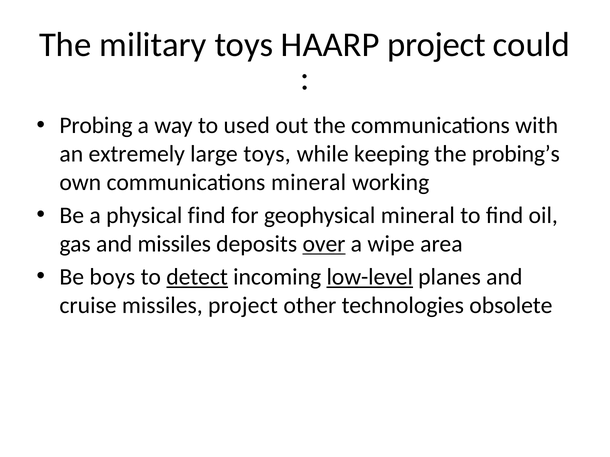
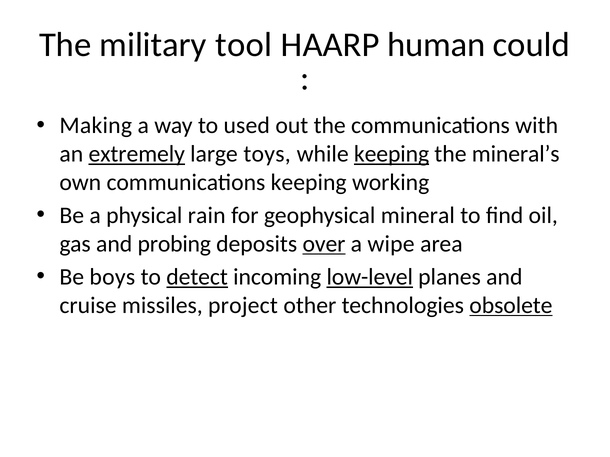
military toys: toys -> tool
HAARP project: project -> human
Probing: Probing -> Making
extremely underline: none -> present
keeping at (392, 154) underline: none -> present
probing’s: probing’s -> mineral’s
communications mineral: mineral -> keeping
physical find: find -> rain
and missiles: missiles -> probing
obsolete underline: none -> present
